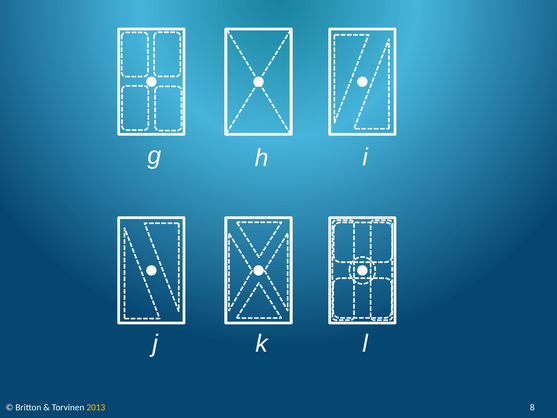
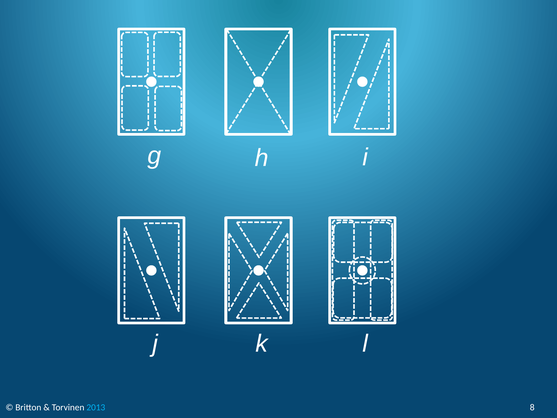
2013 colour: yellow -> light blue
